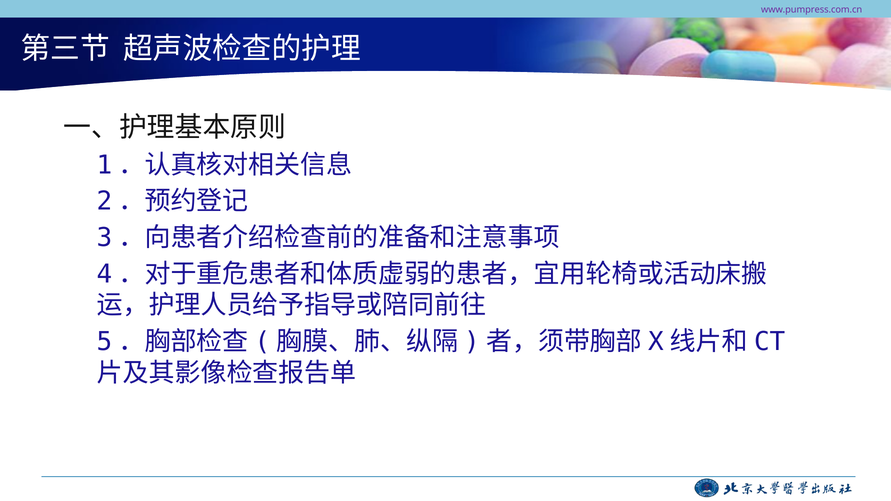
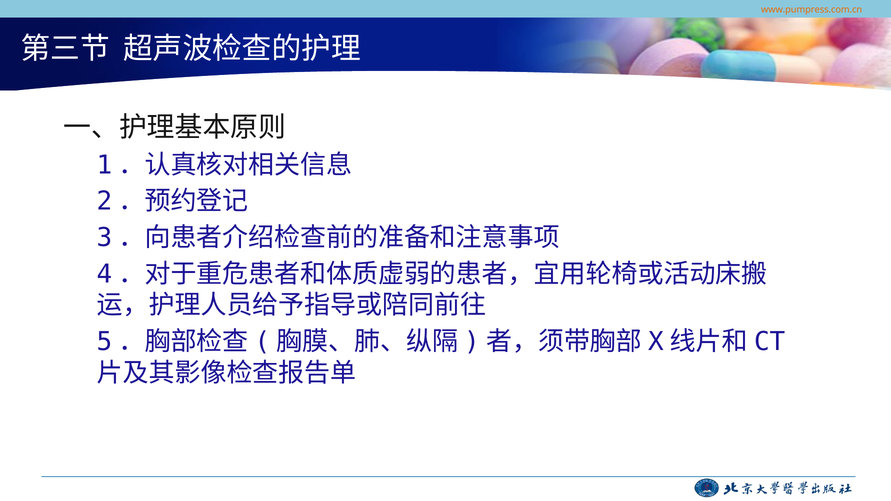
www.pumpress.com.cn colour: purple -> orange
